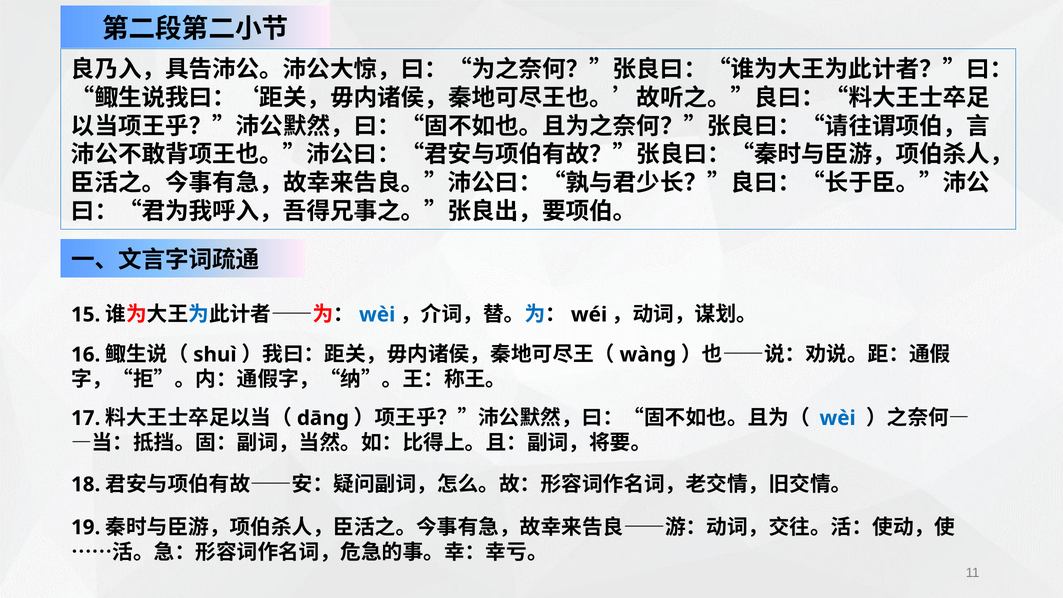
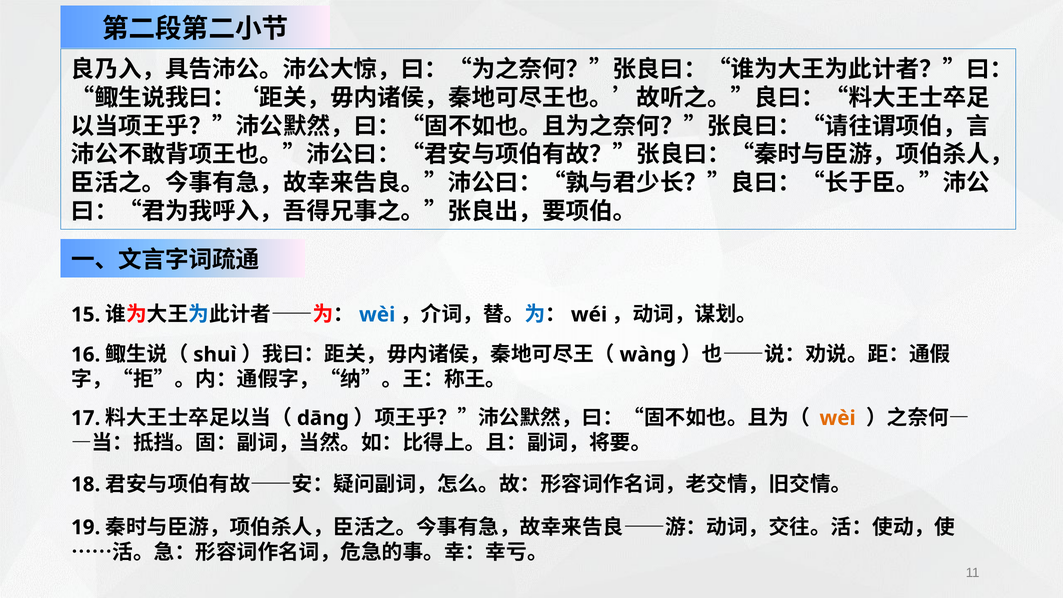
wèi at (838, 418) colour: blue -> orange
